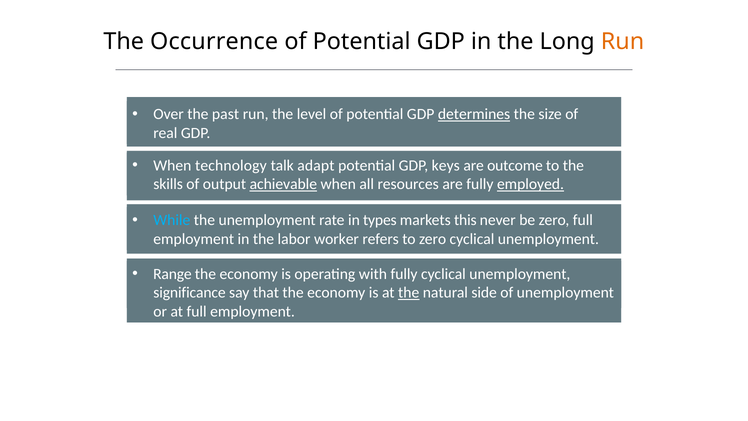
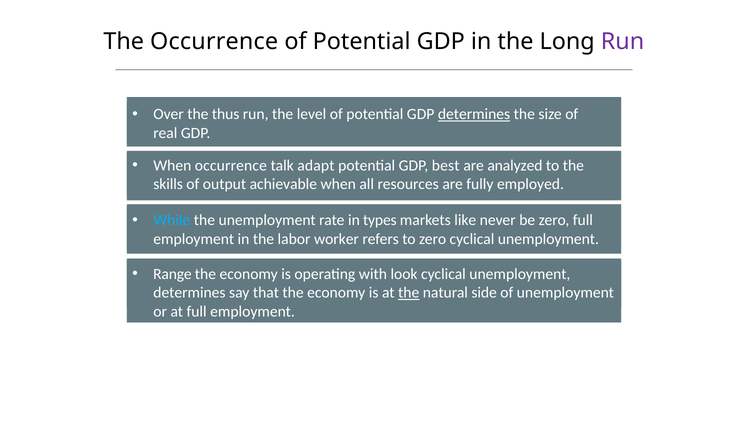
Run at (623, 41) colour: orange -> purple
past: past -> thus
When technology: technology -> occurrence
keys: keys -> best
outcome: outcome -> analyzed
achievable underline: present -> none
employed underline: present -> none
this: this -> like
with fully: fully -> look
significance at (190, 293): significance -> determines
